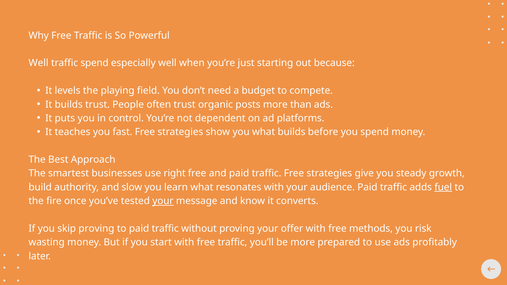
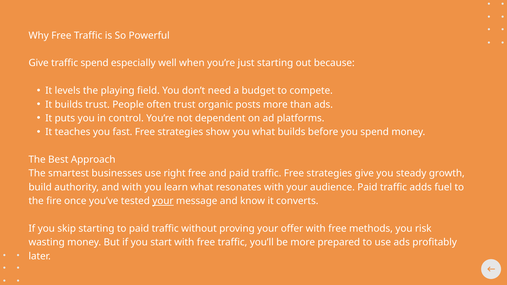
Well at (39, 63): Well -> Give
and slow: slow -> with
fuel underline: present -> none
skip proving: proving -> starting
